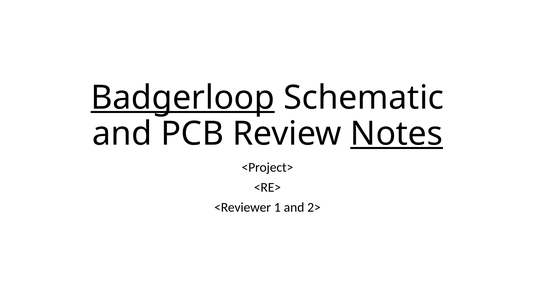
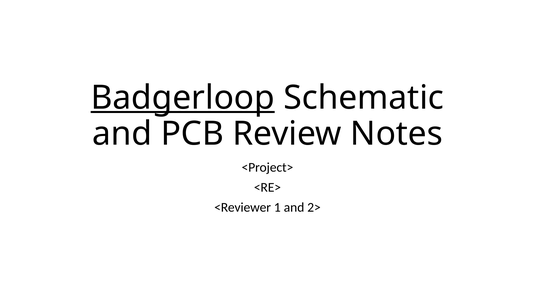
Notes underline: present -> none
